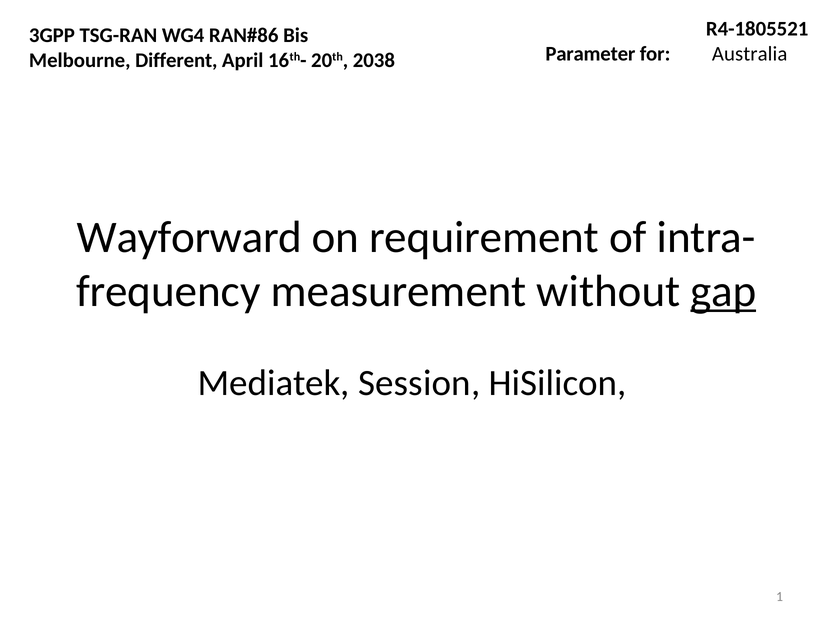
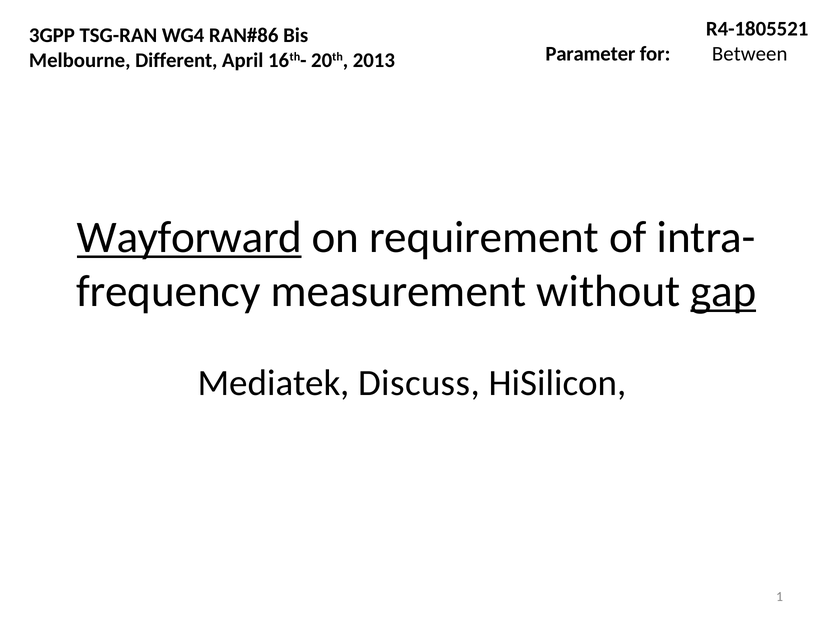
Australia: Australia -> Between
2038: 2038 -> 2013
Wayforward underline: none -> present
Session: Session -> Discuss
